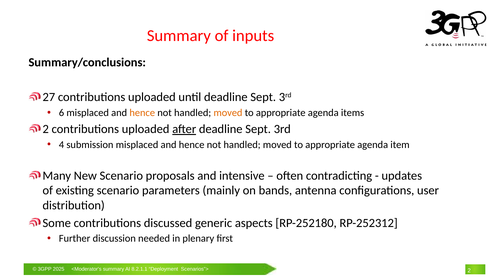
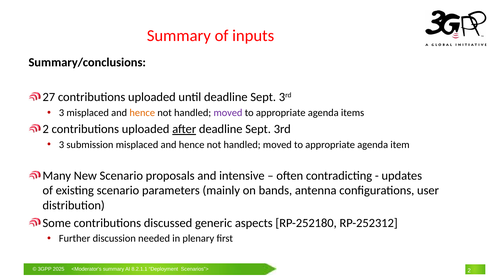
6 at (61, 113): 6 -> 3
moved at (228, 113) colour: orange -> purple
4 at (61, 145): 4 -> 3
